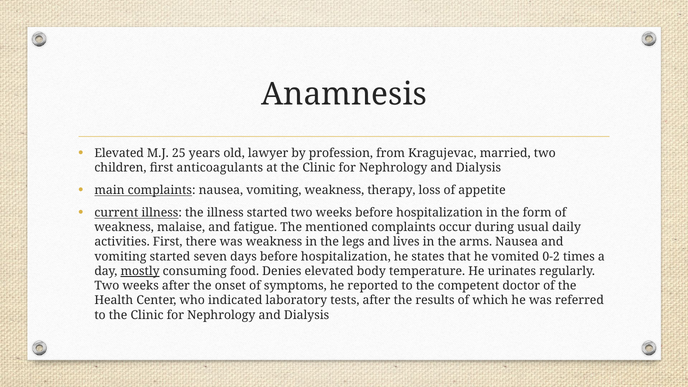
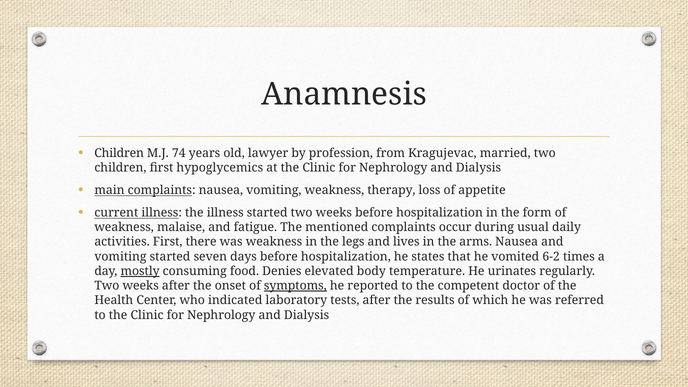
Elevated at (119, 153): Elevated -> Children
25: 25 -> 74
anticoagulants: anticoagulants -> hypoglycemics
0-2: 0-2 -> 6-2
symptoms underline: none -> present
